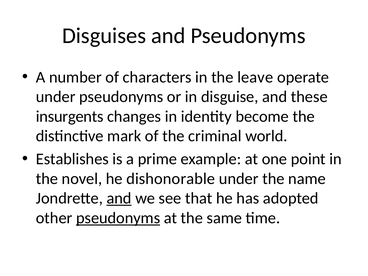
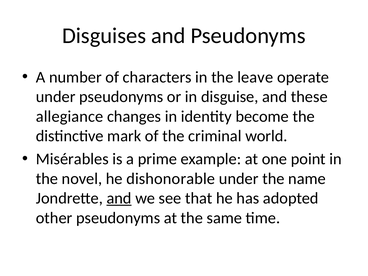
insurgents: insurgents -> allegiance
Establishes: Establishes -> Misérables
pseudonyms at (118, 218) underline: present -> none
